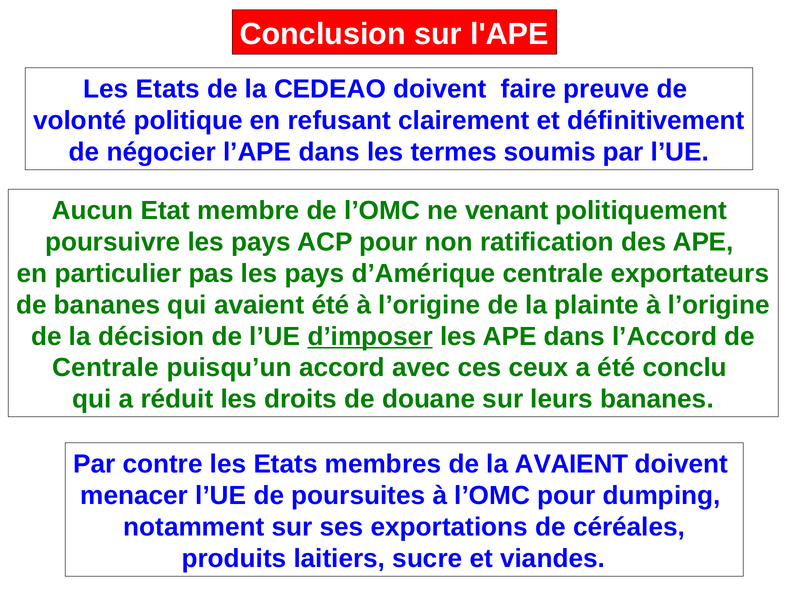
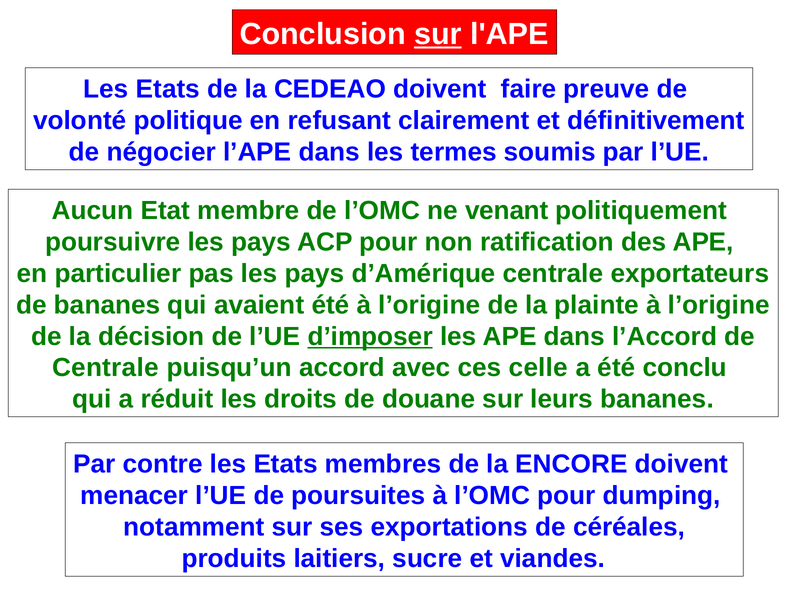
sur at (438, 34) underline: none -> present
ceux: ceux -> celle
la AVAIENT: AVAIENT -> ENCORE
